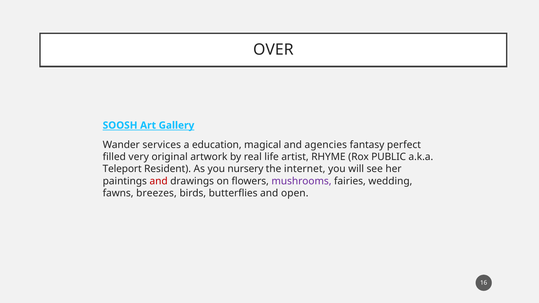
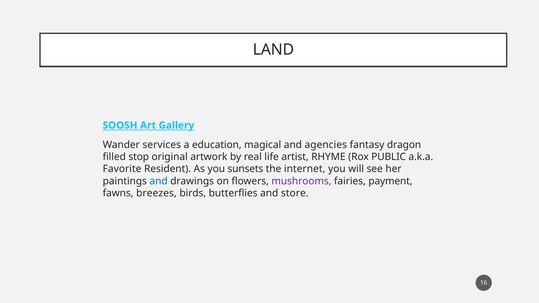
OVER: OVER -> LAND
perfect: perfect -> dragon
very: very -> stop
Teleport: Teleport -> Favorite
nursery: nursery -> sunsets
and at (159, 181) colour: red -> blue
wedding: wedding -> payment
open: open -> store
